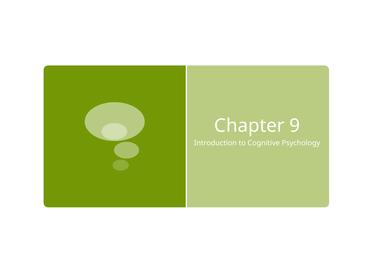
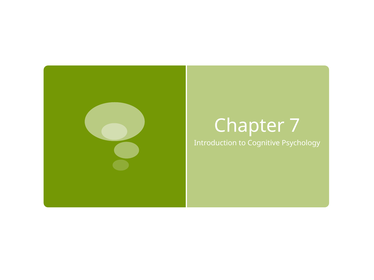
9: 9 -> 7
